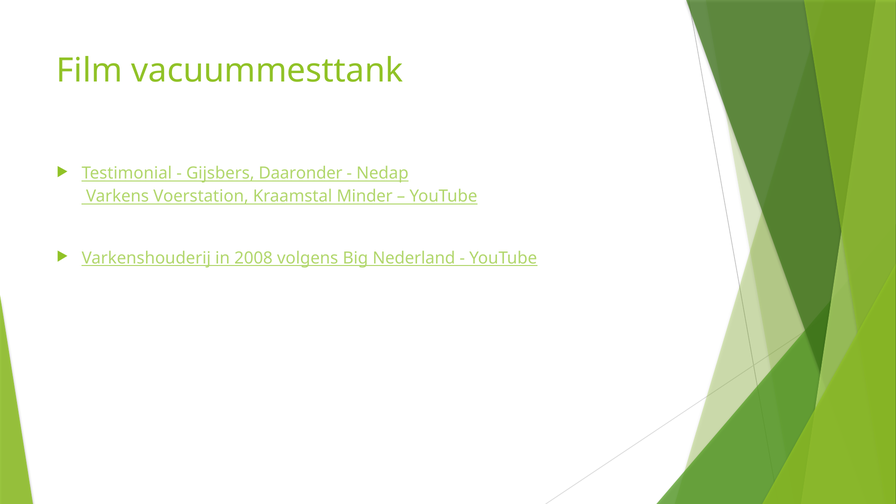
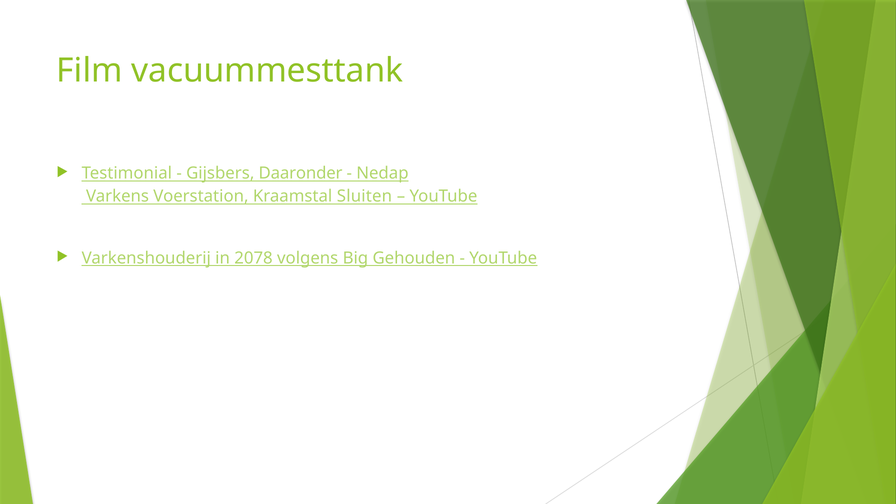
Minder: Minder -> Sluiten
2008: 2008 -> 2078
Nederland: Nederland -> Gehouden
